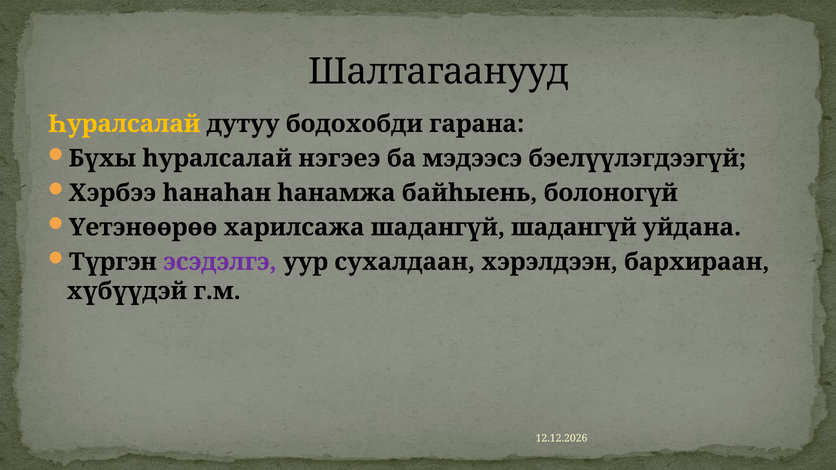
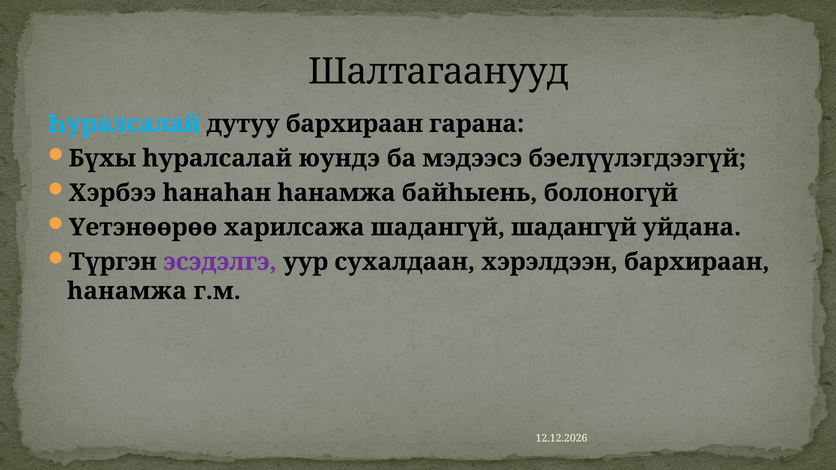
Һуралсалай at (124, 124) colour: yellow -> light blue
дутуу бодохобди: бодохобди -> бархираан
нэгэеэ: нэгэеэ -> юундэ
хүбүүдэй at (127, 291): хүбүүдэй -> һанамжа
